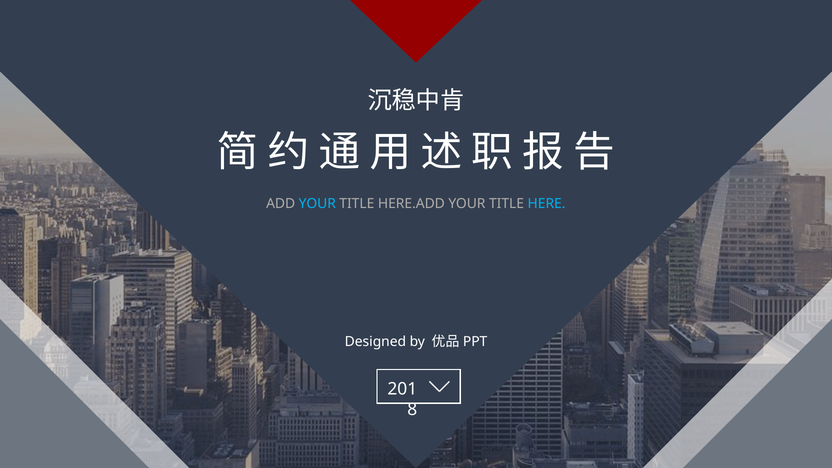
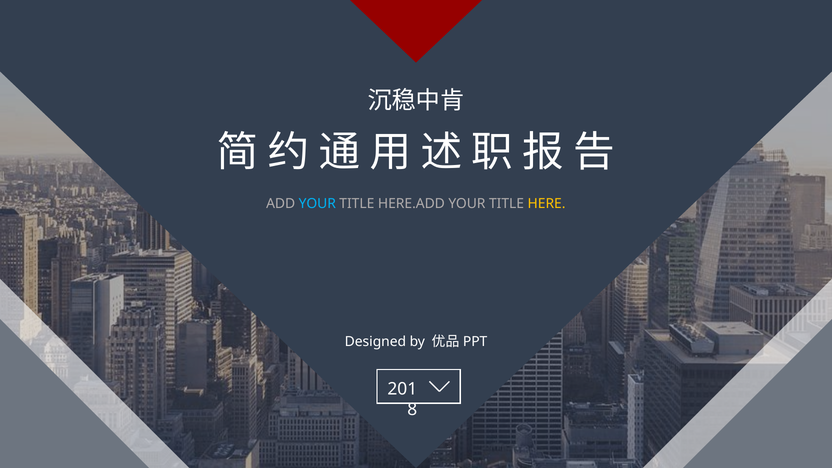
HERE colour: light blue -> yellow
